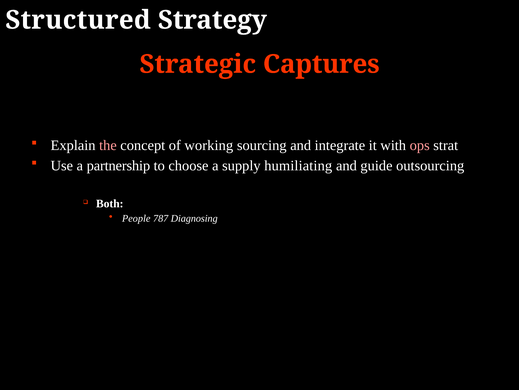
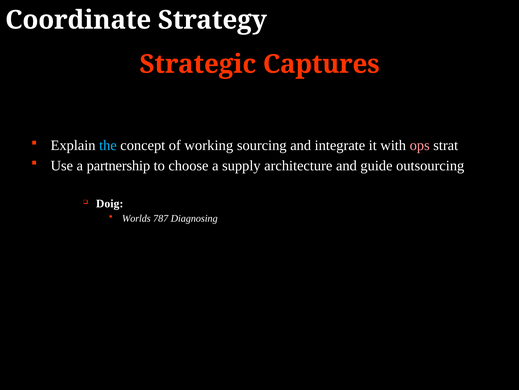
Structured: Structured -> Coordinate
the colour: pink -> light blue
humiliating: humiliating -> architecture
Both: Both -> Doig
People: People -> Worlds
